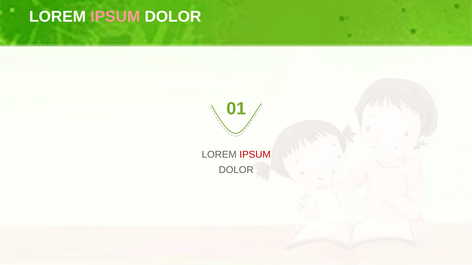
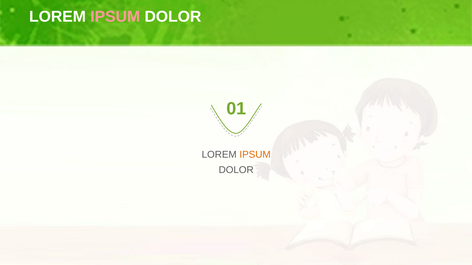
IPSUM at (255, 155) colour: red -> orange
